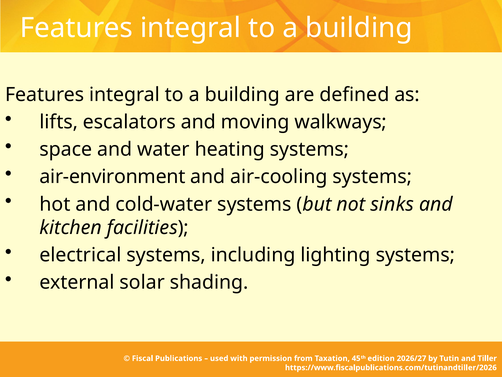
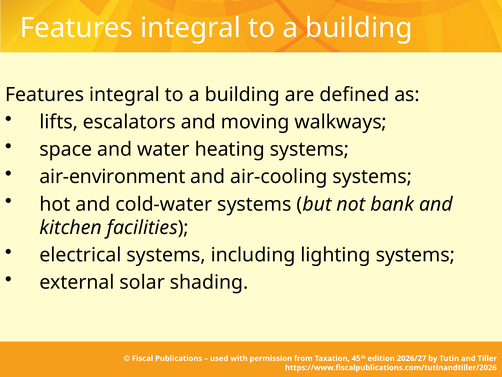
sinks: sinks -> bank
